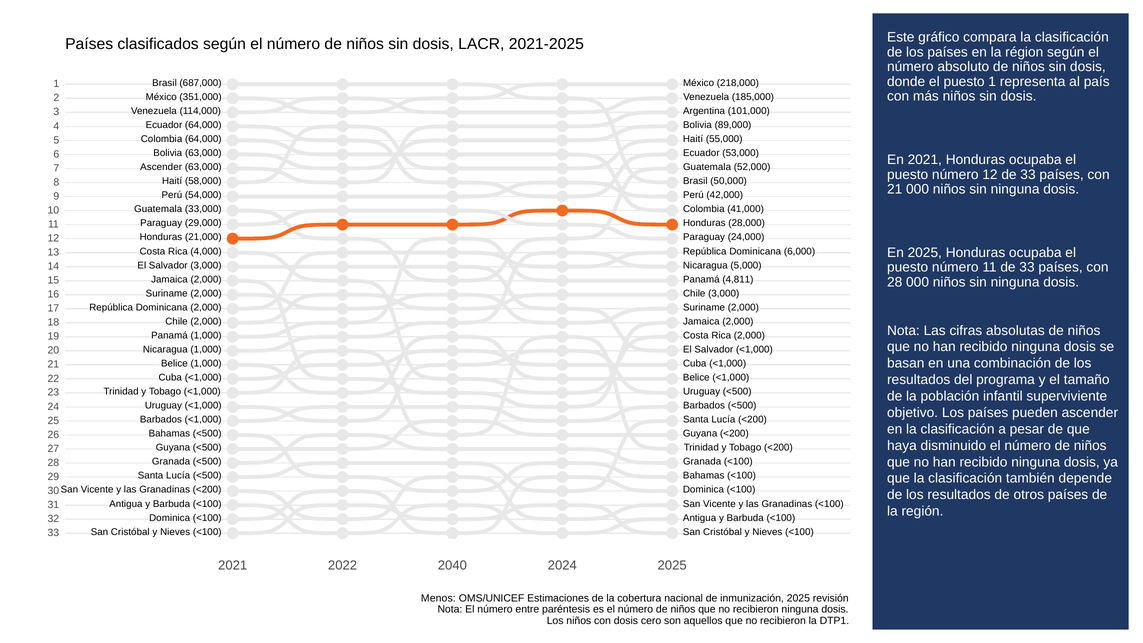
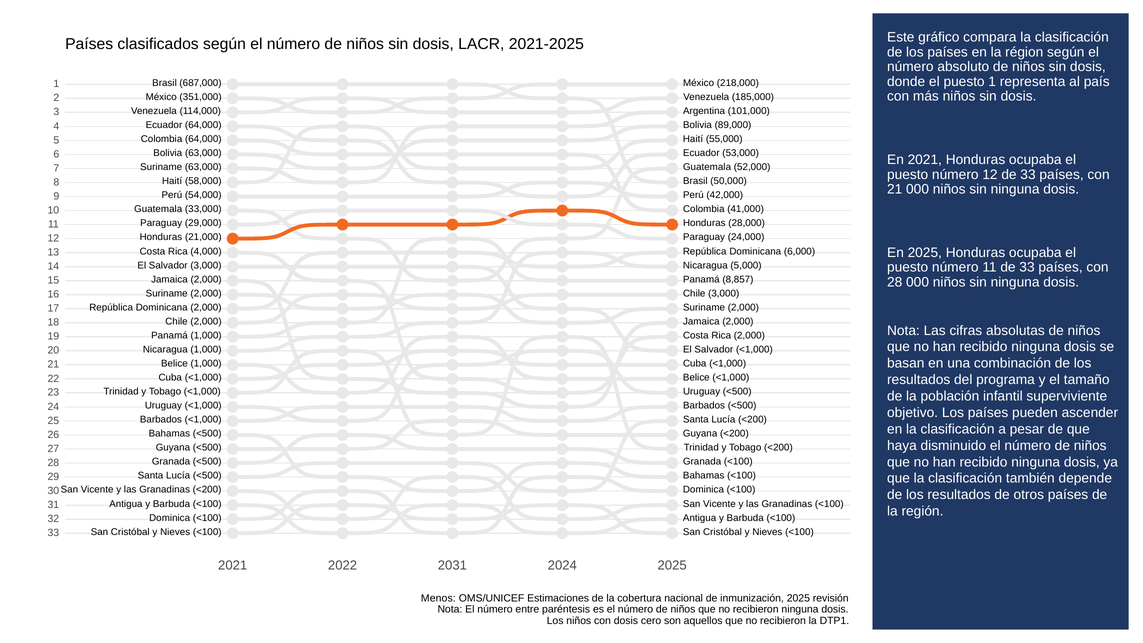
Ascender at (161, 167): Ascender -> Suriname
4,811: 4,811 -> 8,857
2040: 2040 -> 2031
